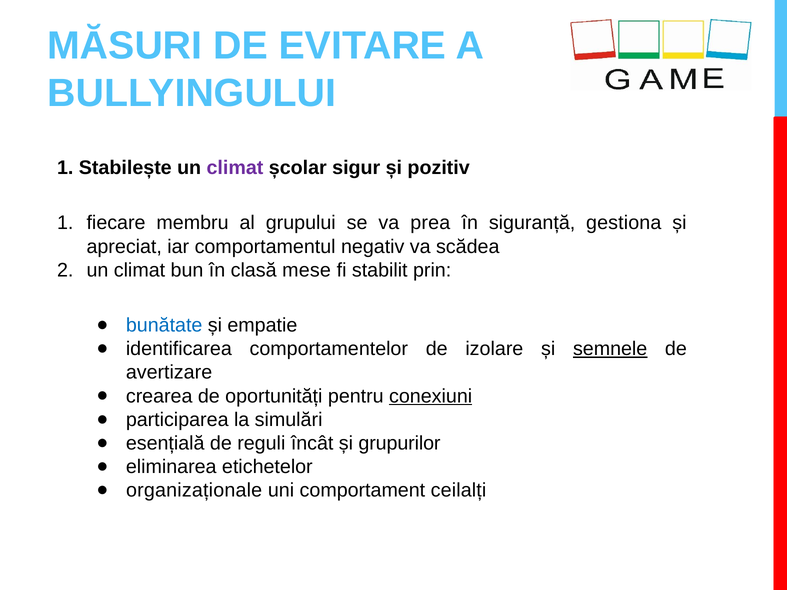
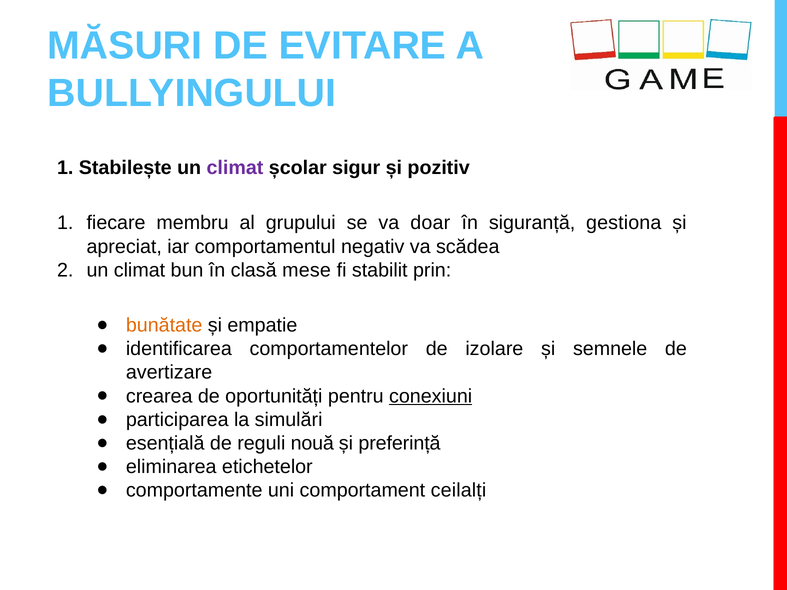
prea: prea -> doar
bunătate colour: blue -> orange
semnele underline: present -> none
încât: încât -> nouă
grupurilor: grupurilor -> preferință
organizaționale: organizaționale -> comportamente
